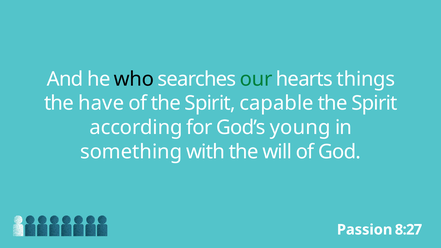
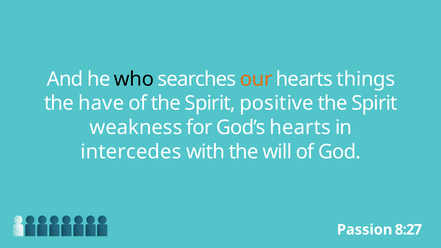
our colour: green -> orange
capable: capable -> positive
according: according -> weakness
God’s young: young -> hearts
something: something -> intercedes
